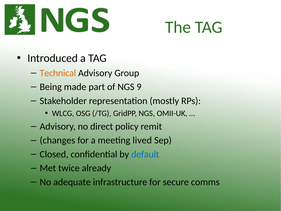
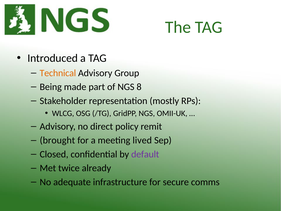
9: 9 -> 8
changes: changes -> brought
default colour: blue -> purple
